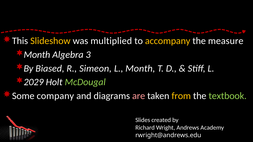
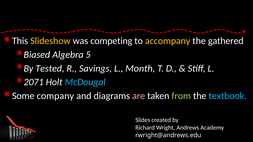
multiplied: multiplied -> competing
measure: measure -> gathered
Month at (37, 55): Month -> Biased
3: 3 -> 5
Biased: Biased -> Tested
Simeon: Simeon -> Savings
2029: 2029 -> 2071
McDougal colour: light green -> light blue
from colour: yellow -> light green
textbook colour: light green -> light blue
